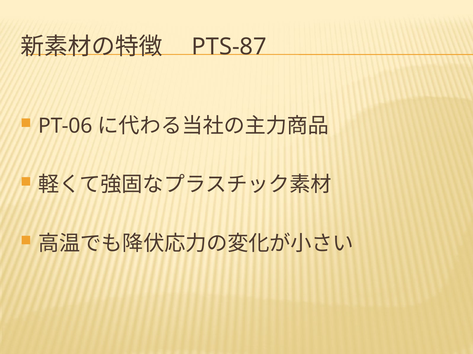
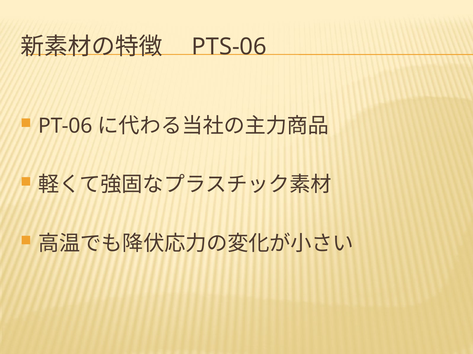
PTS-87: PTS-87 -> PTS-06
